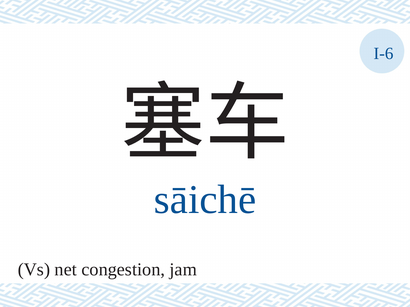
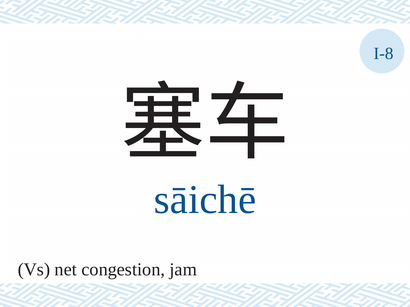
I-6: I-6 -> I-8
